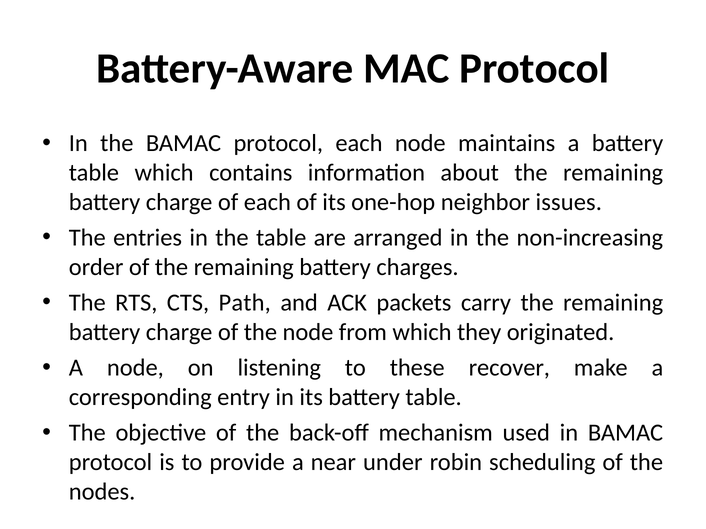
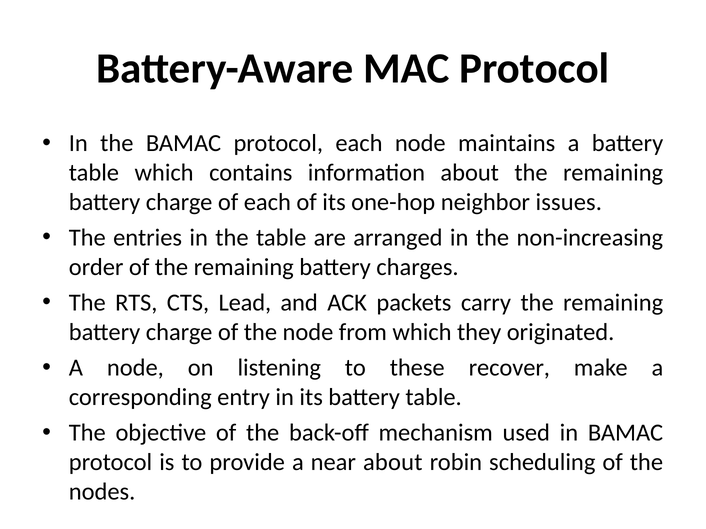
Path: Path -> Lead
near under: under -> about
